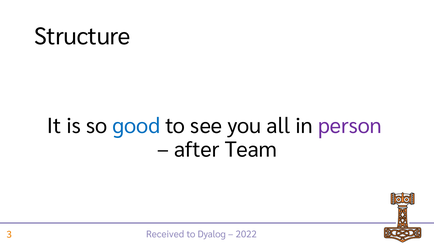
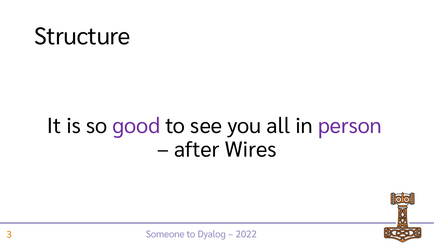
good colour: blue -> purple
Team: Team -> Wires
Received: Received -> Someone
